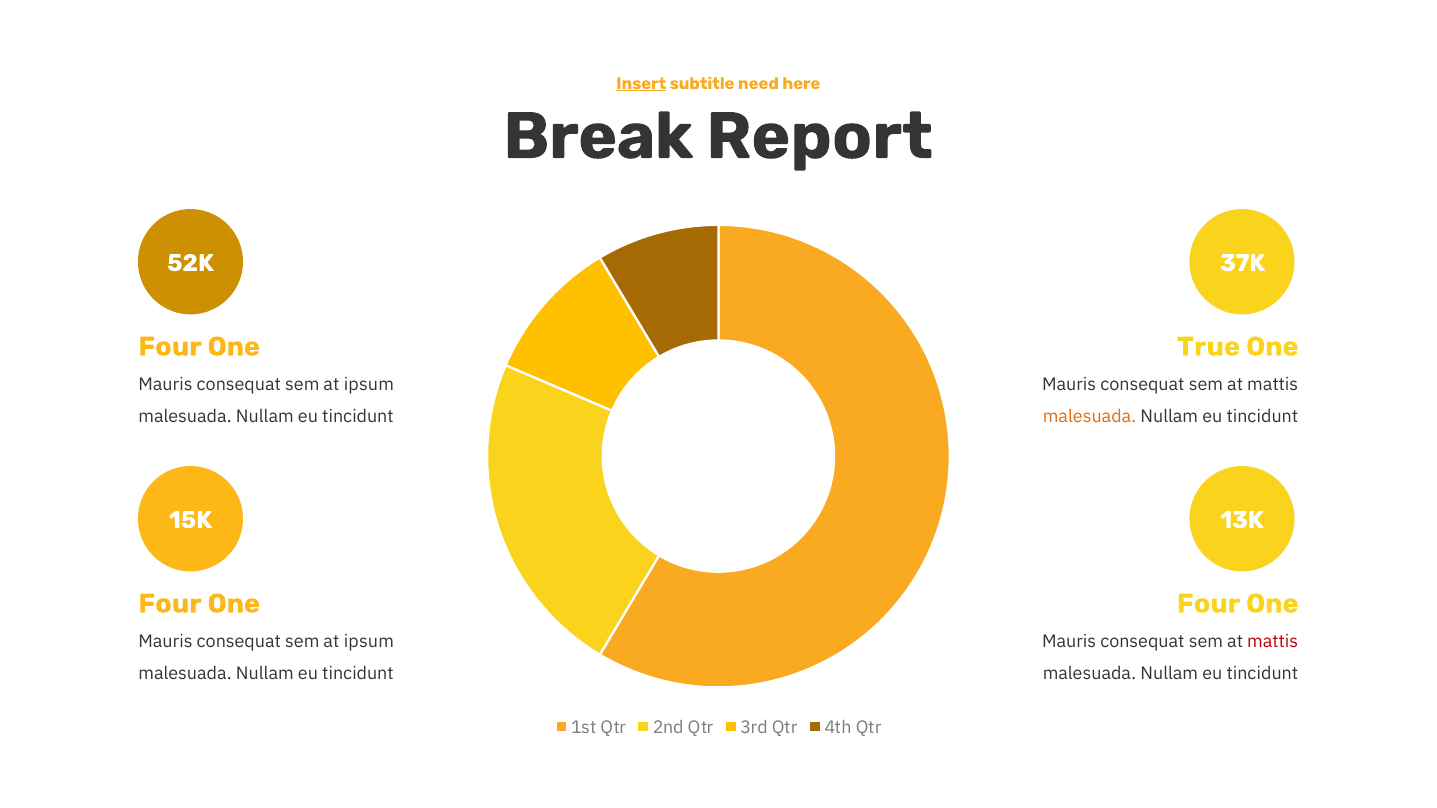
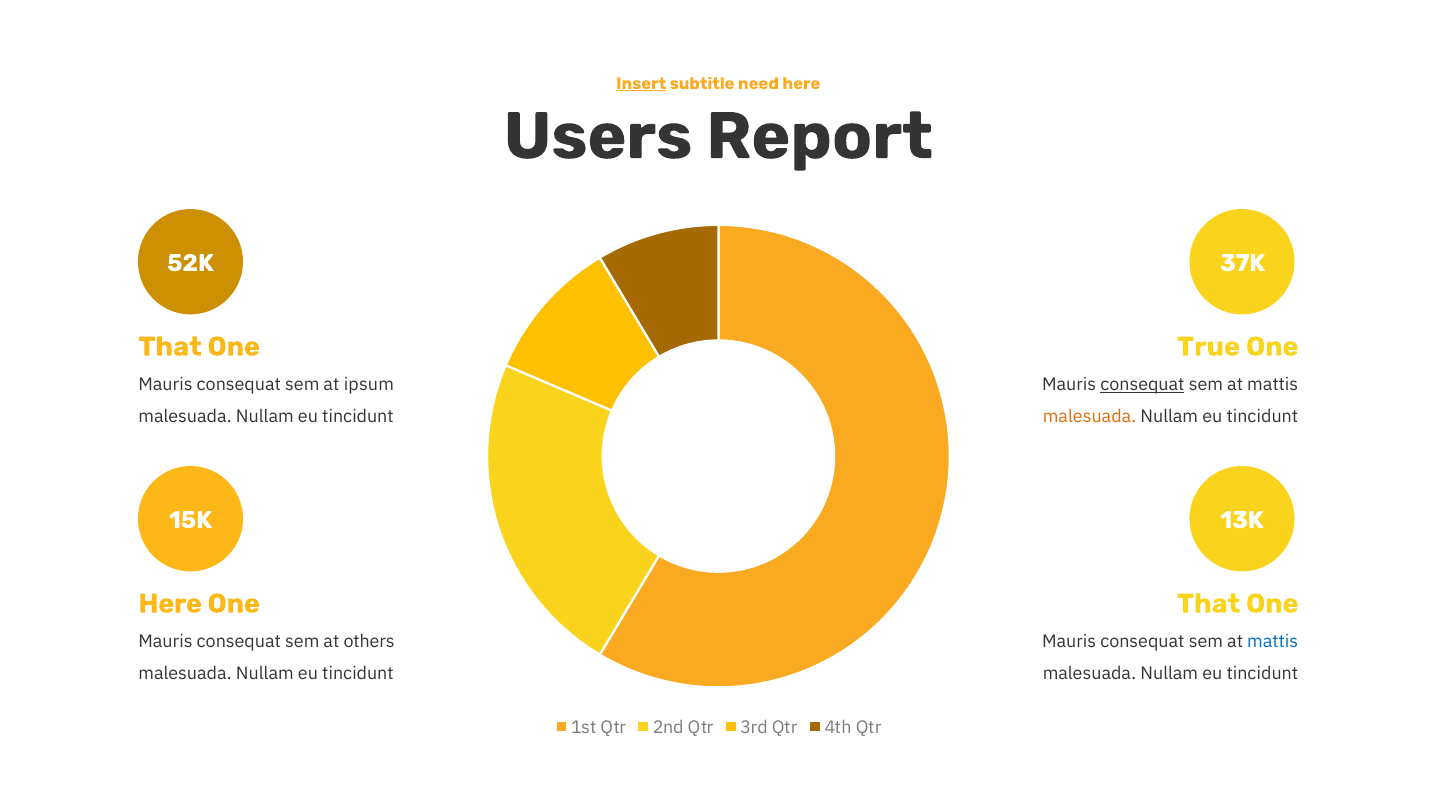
Break: Break -> Users
Four at (170, 347): Four -> That
consequat at (1142, 385) underline: none -> present
Four at (170, 604): Four -> Here
Four at (1209, 604): Four -> That
ipsum at (369, 642): ipsum -> others
mattis at (1273, 642) colour: red -> blue
